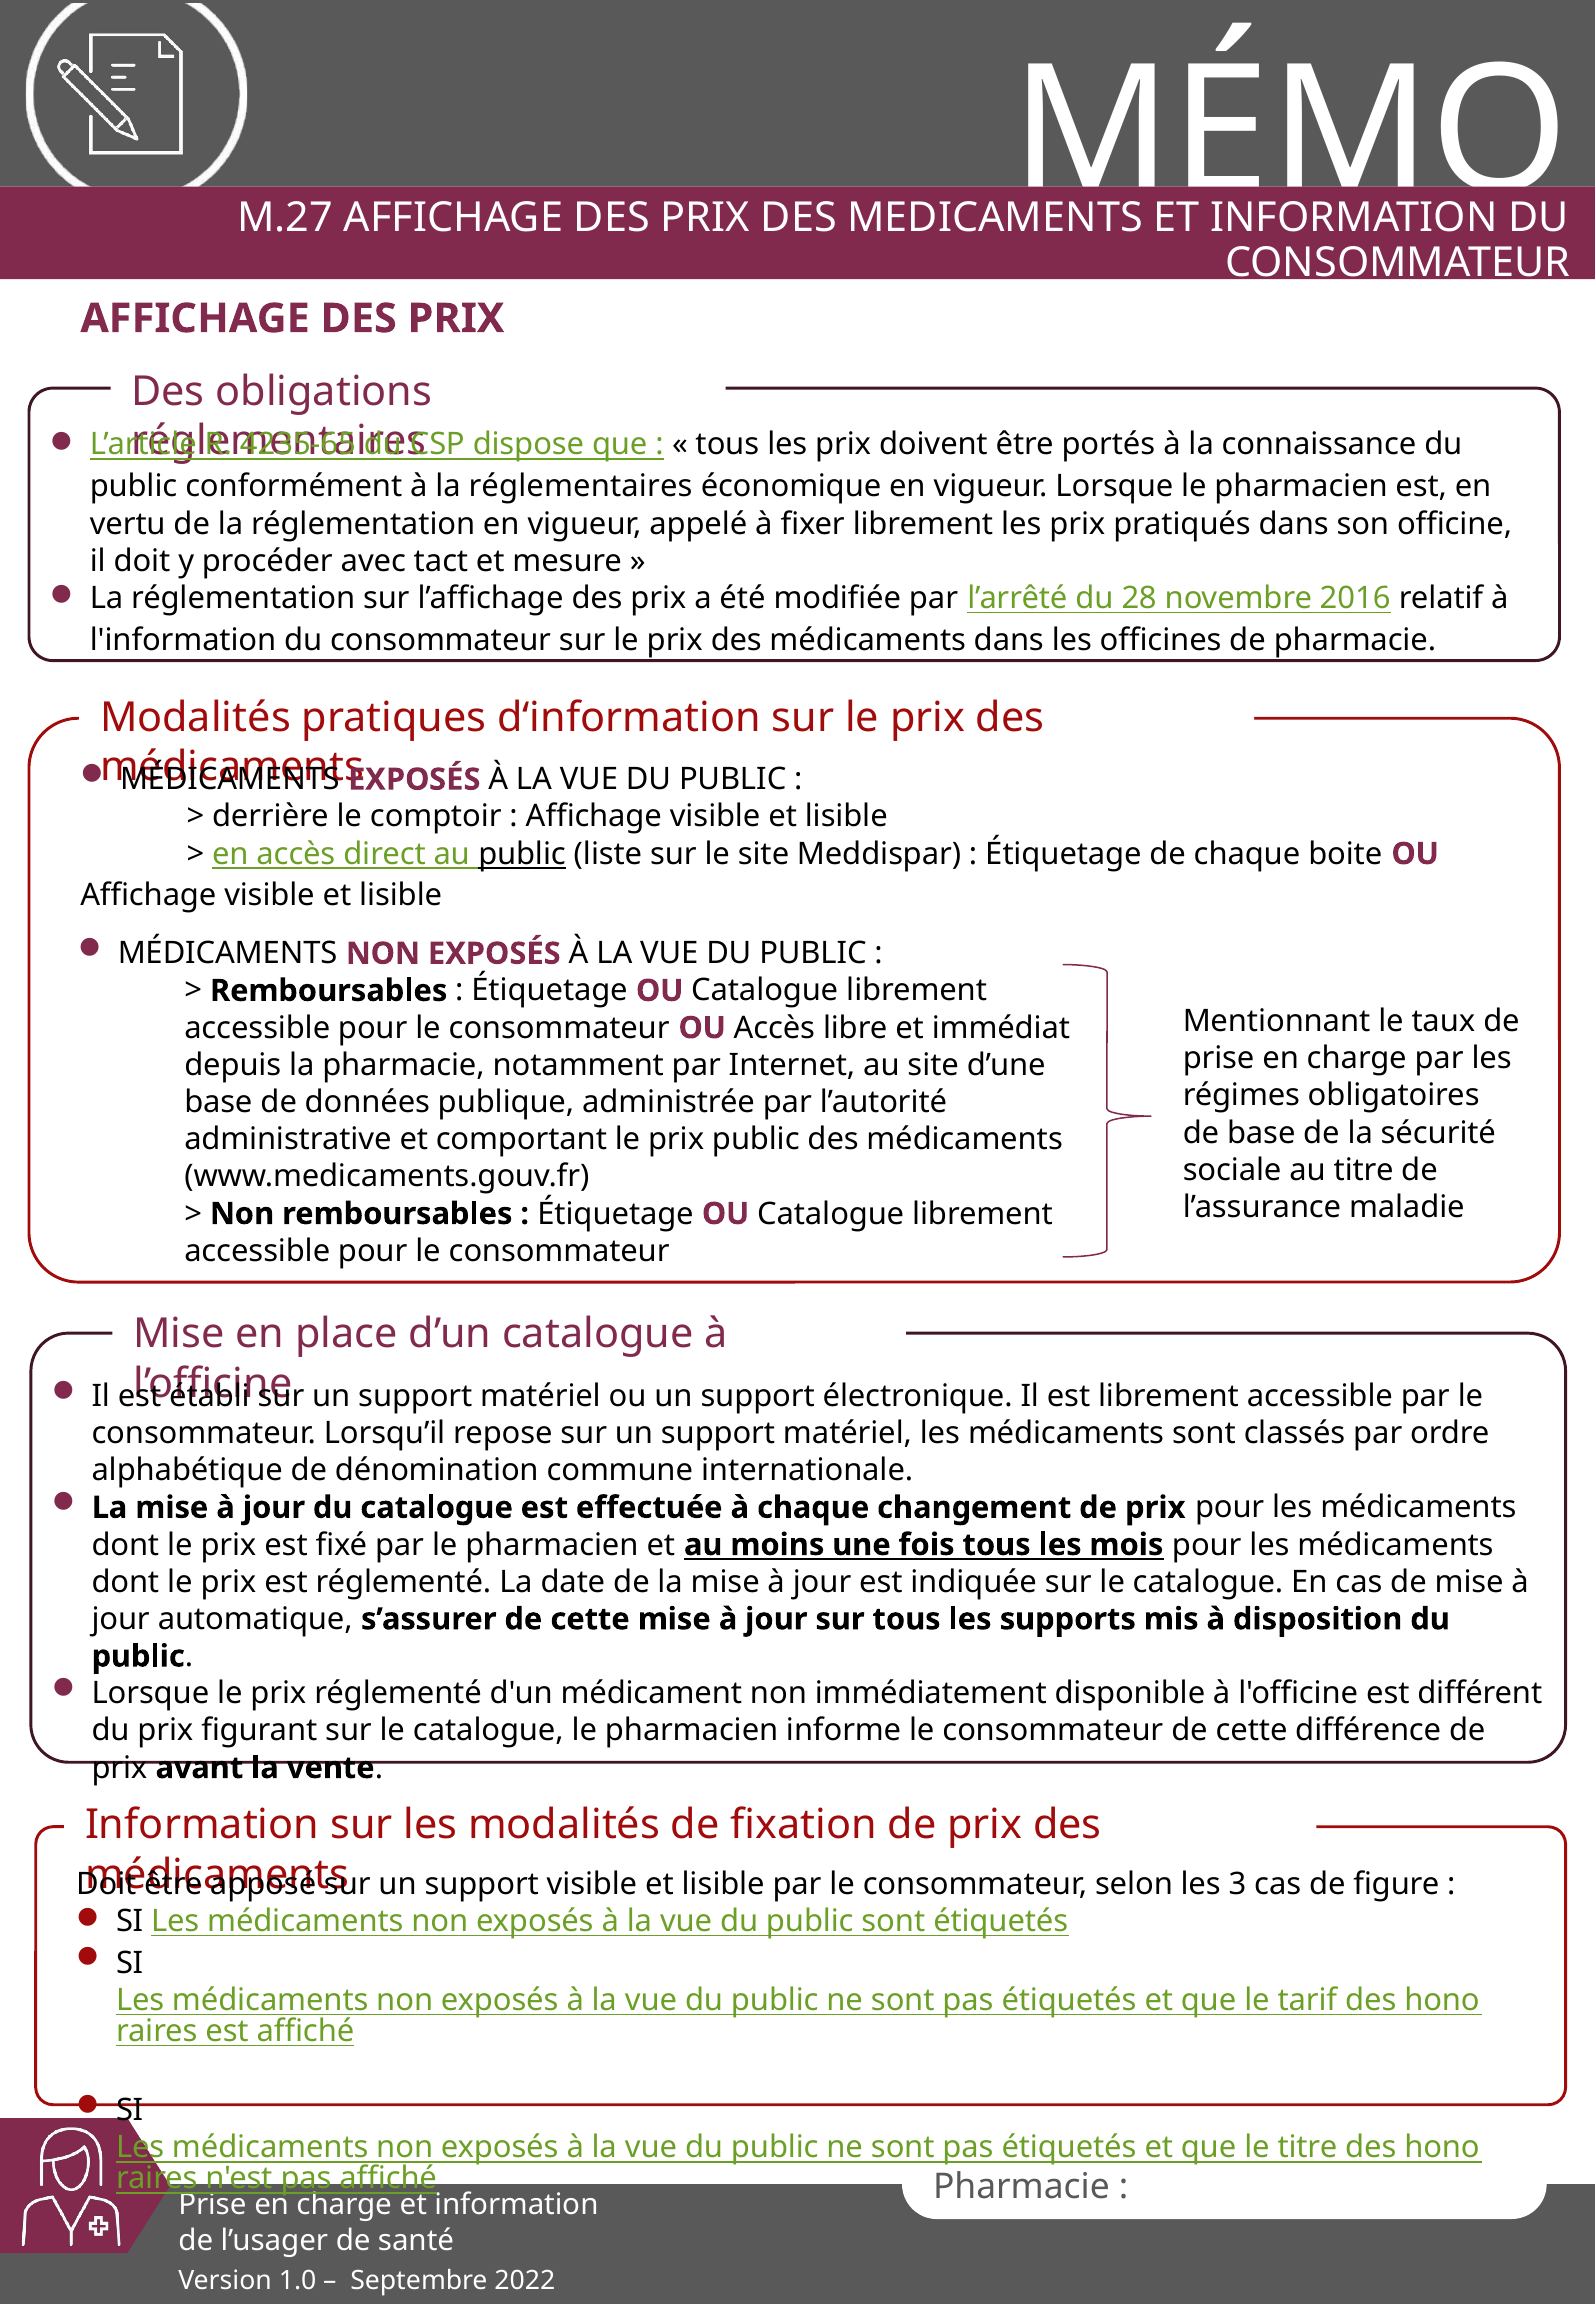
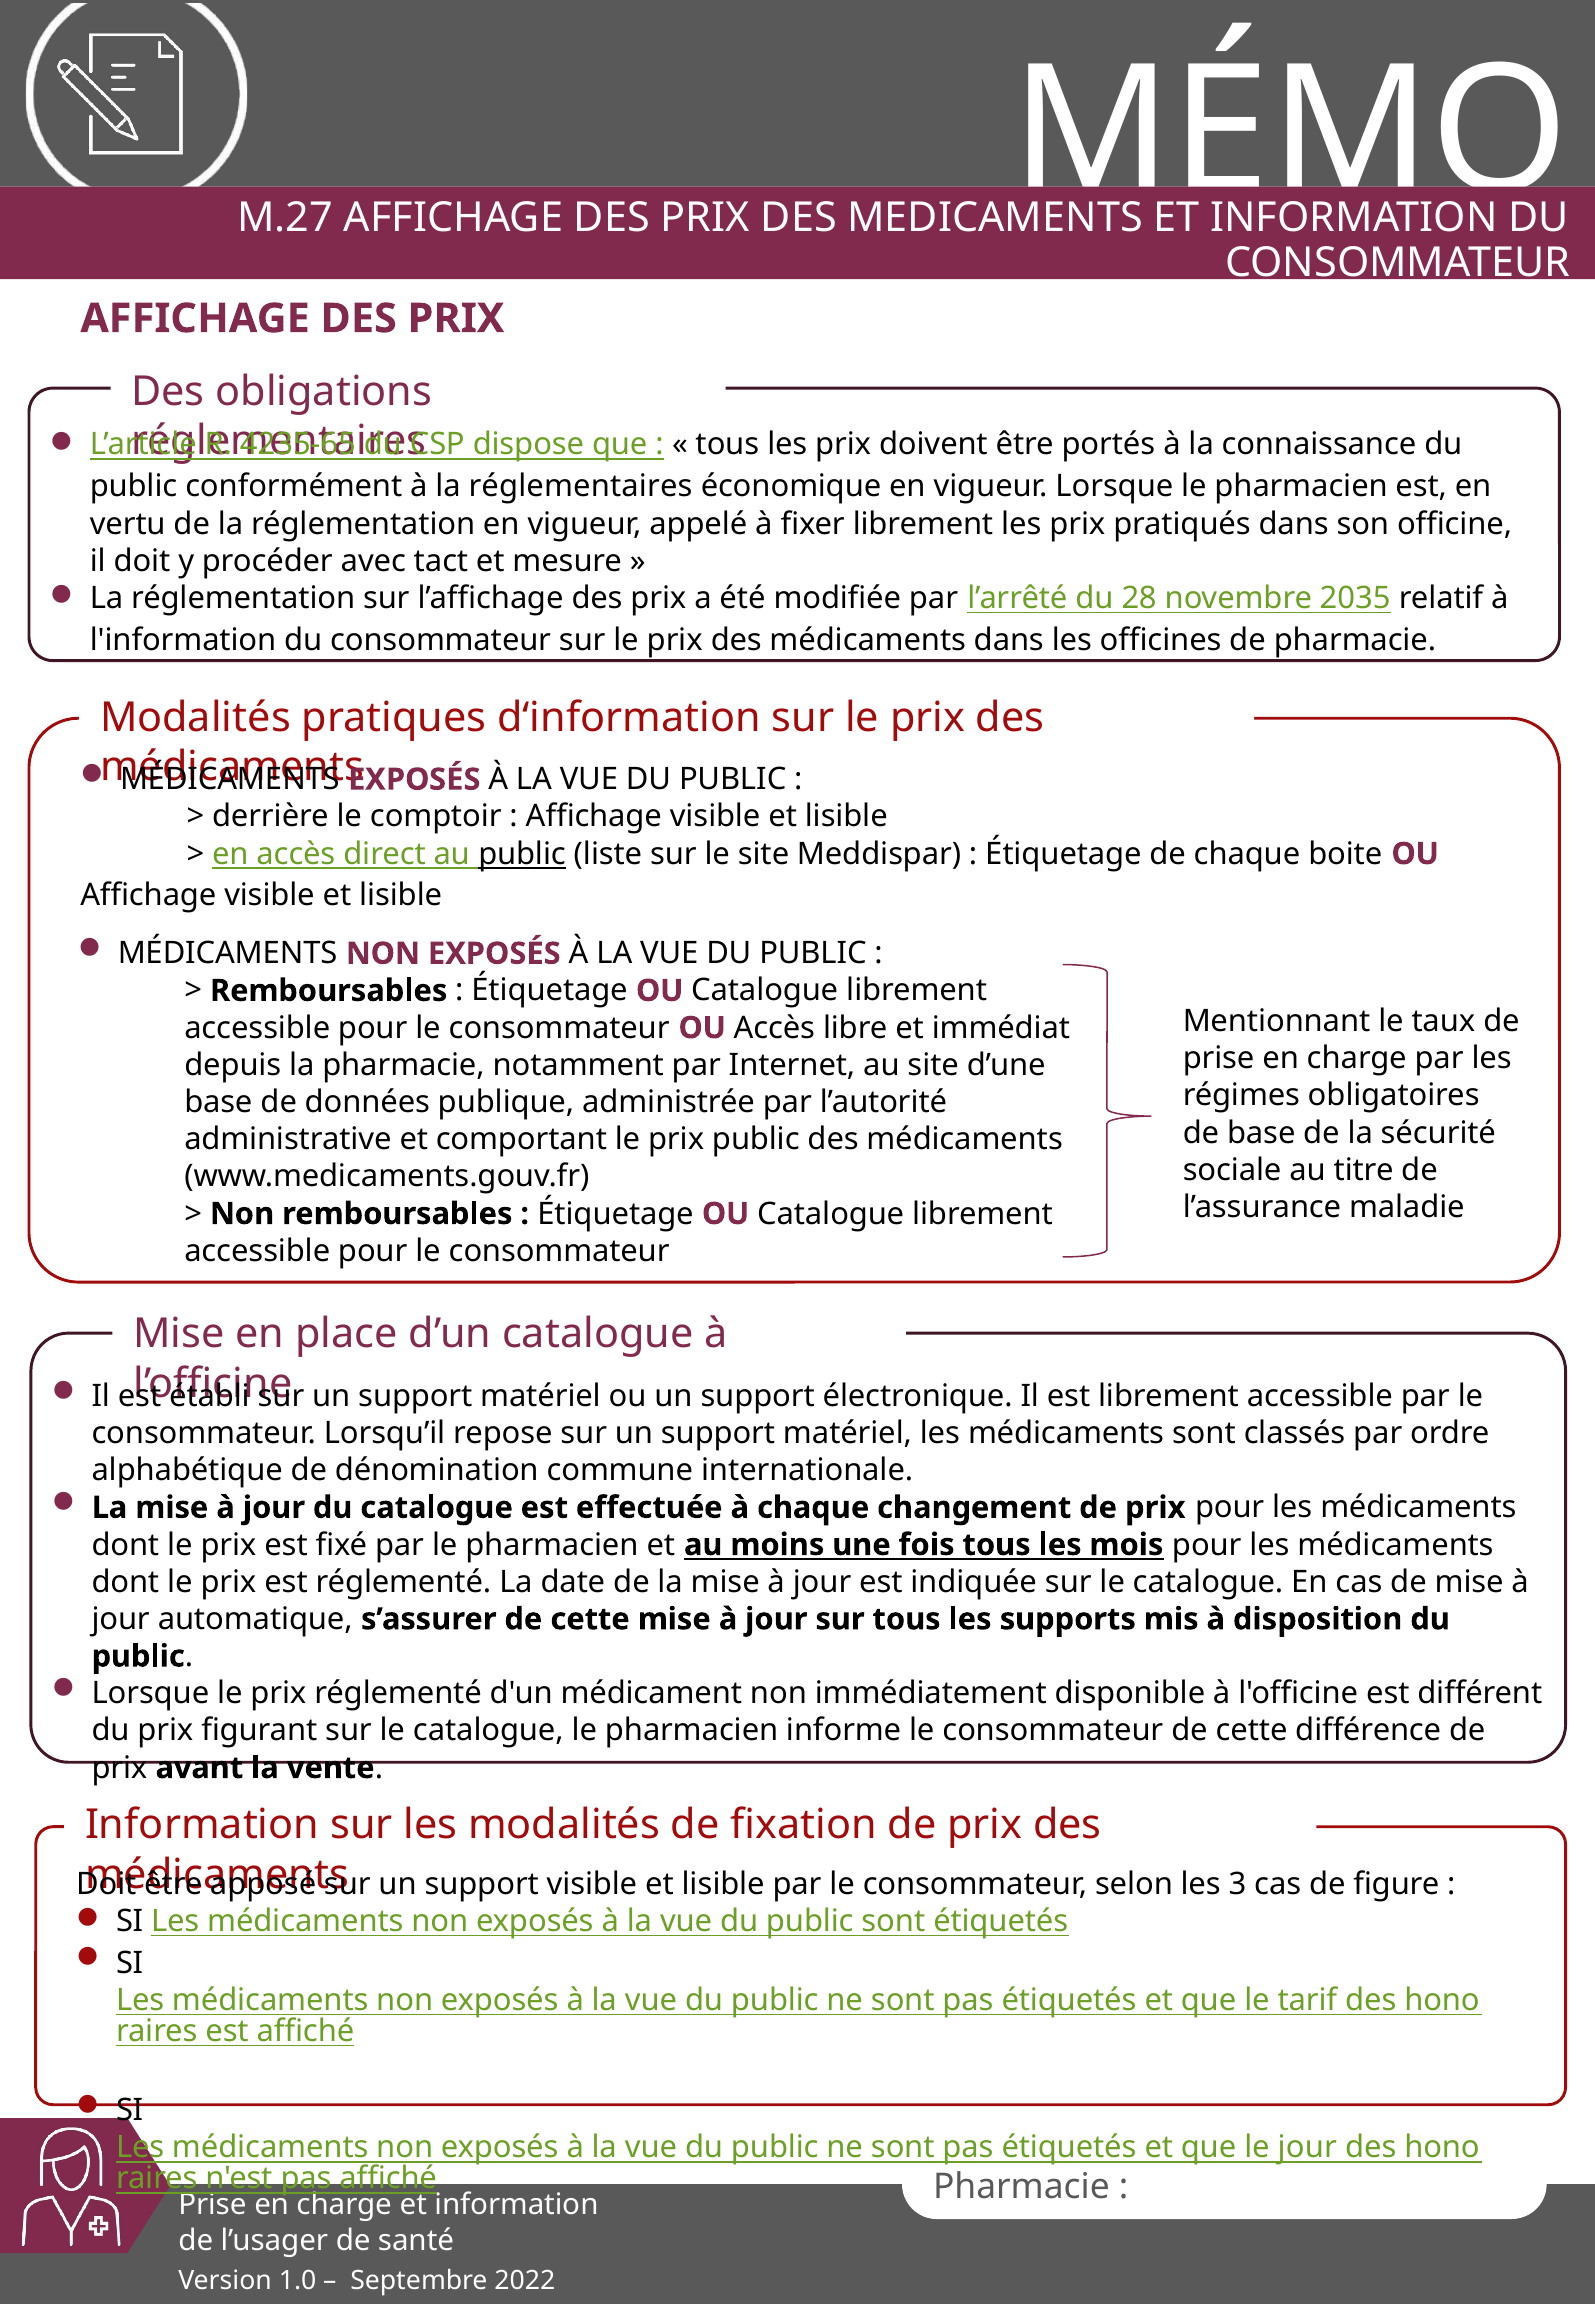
2016: 2016 -> 2035
le titre: titre -> jour
